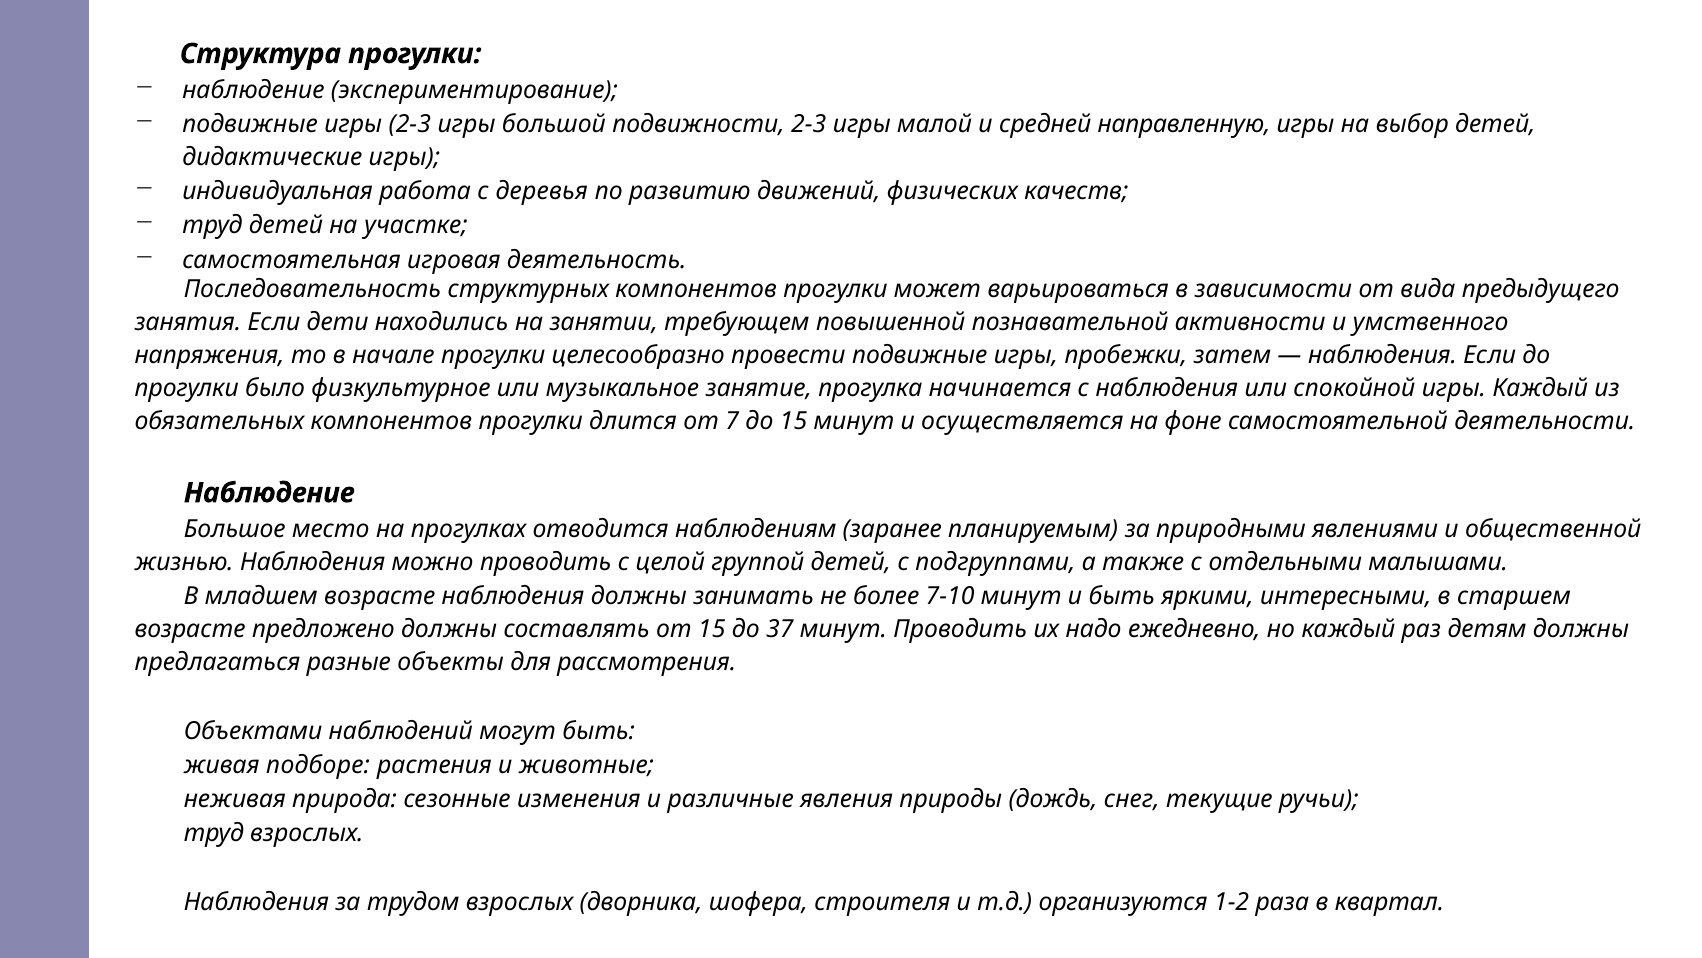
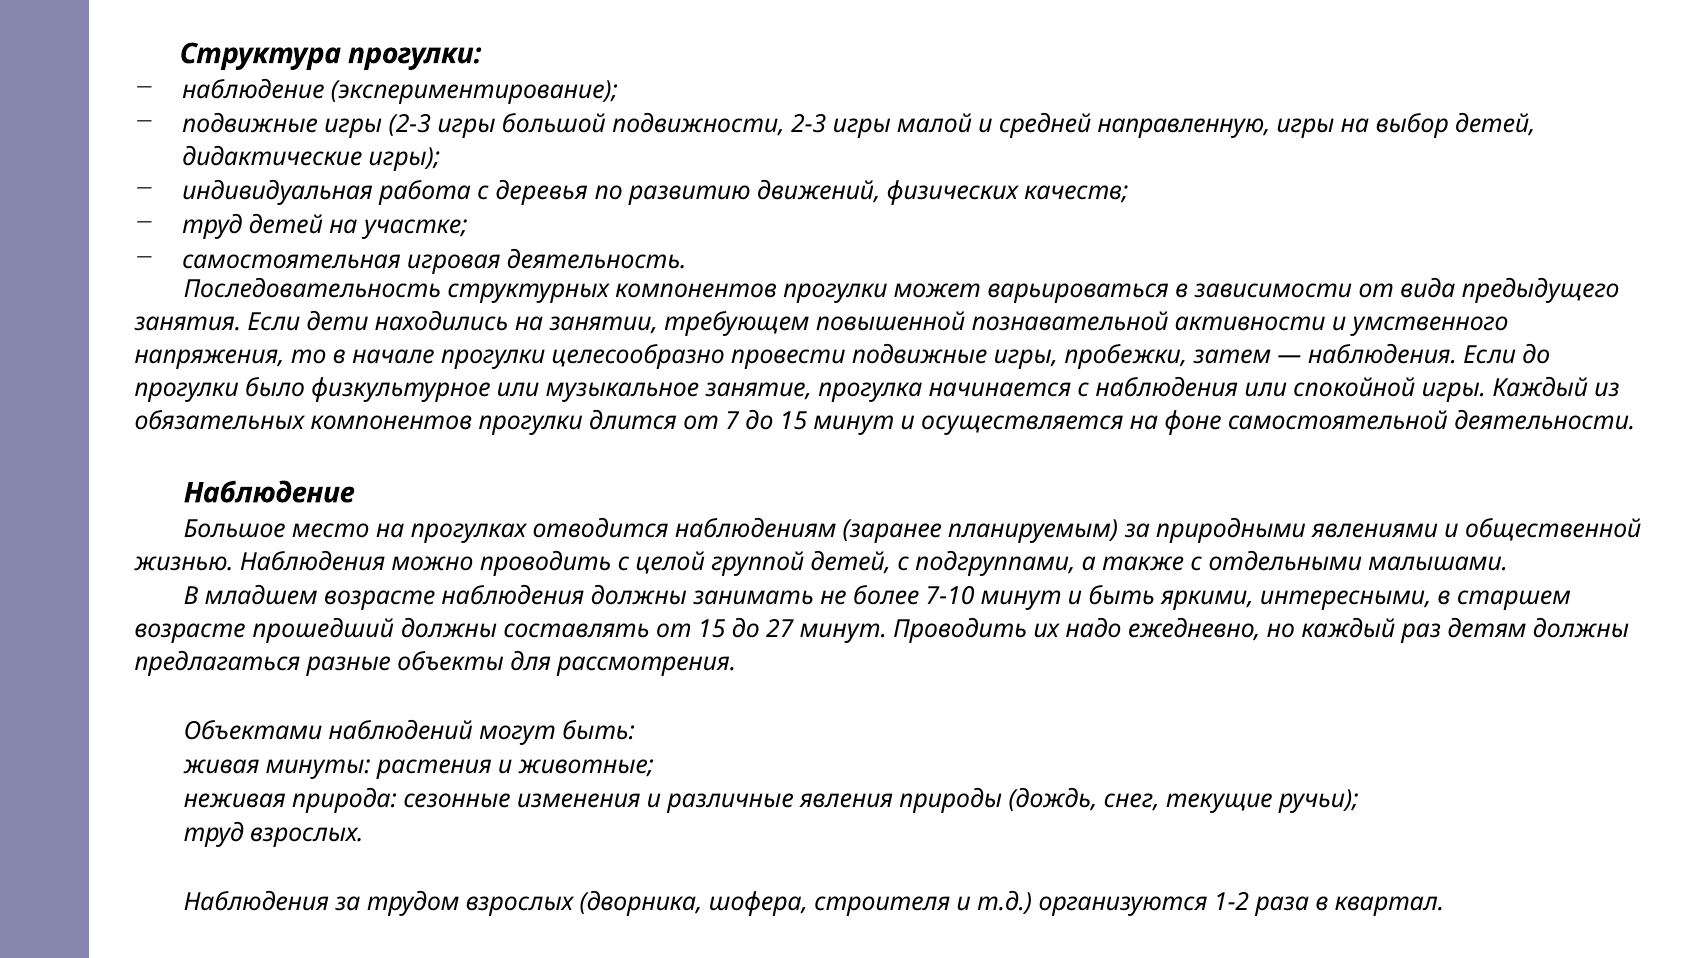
предложено: предложено -> прошедший
37: 37 -> 27
подборе: подборе -> минуты
